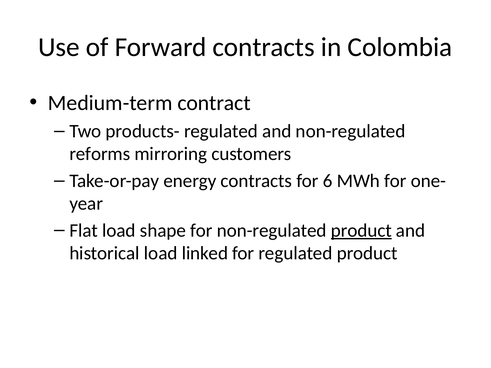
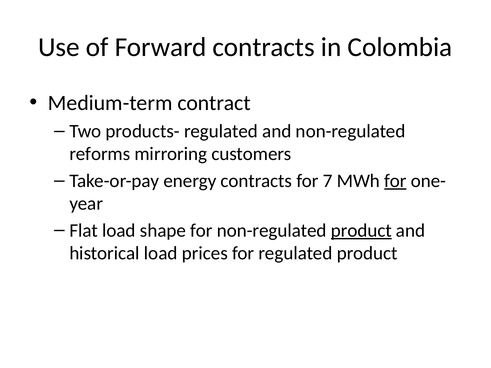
6: 6 -> 7
for at (395, 181) underline: none -> present
linked: linked -> prices
